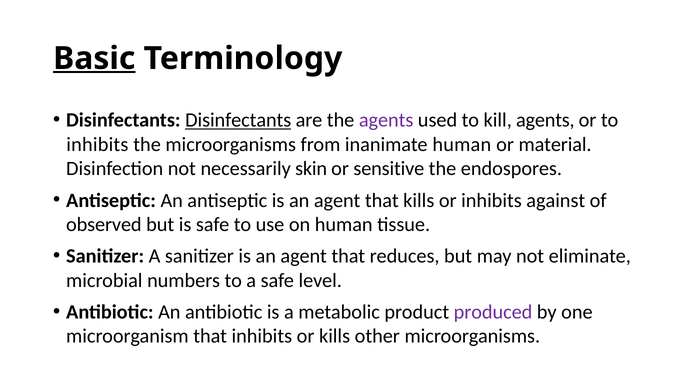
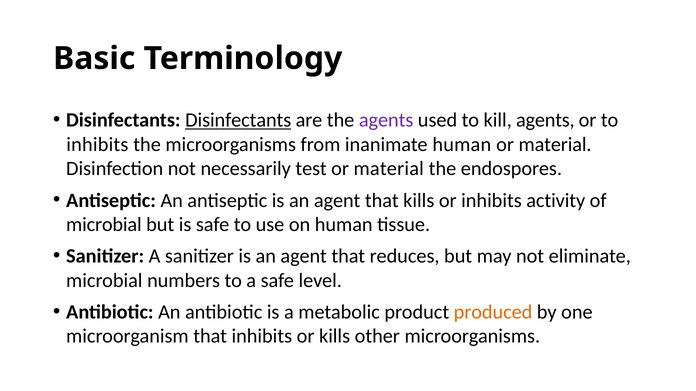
Basic underline: present -> none
skin: skin -> test
sensitive at (389, 169): sensitive -> material
against: against -> activity
observed at (104, 225): observed -> microbial
produced colour: purple -> orange
